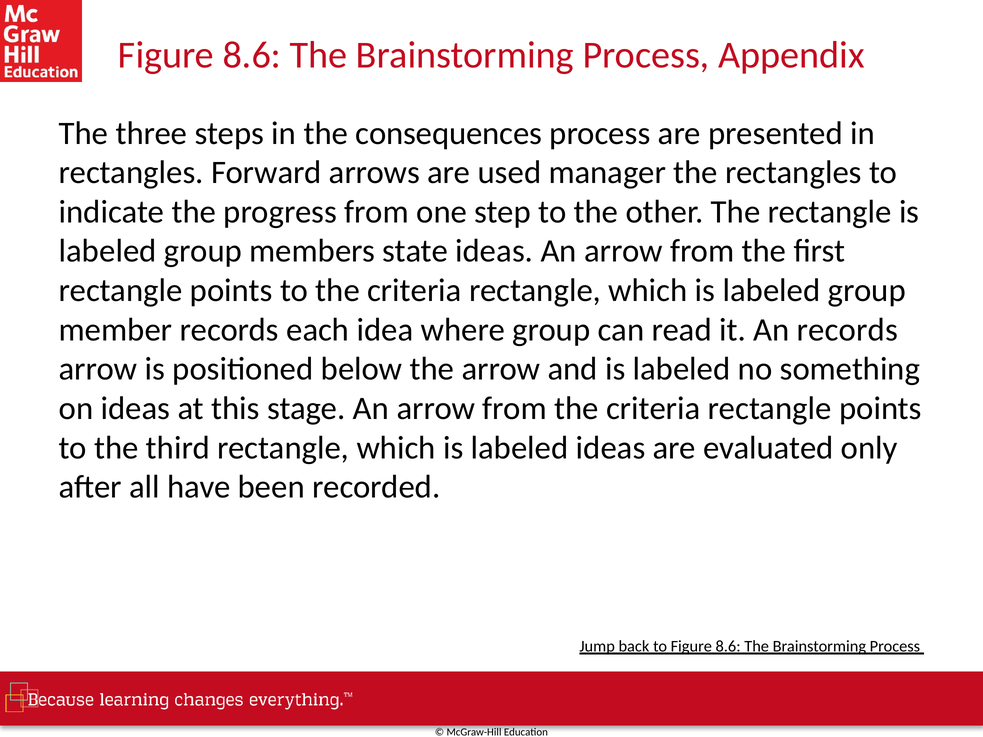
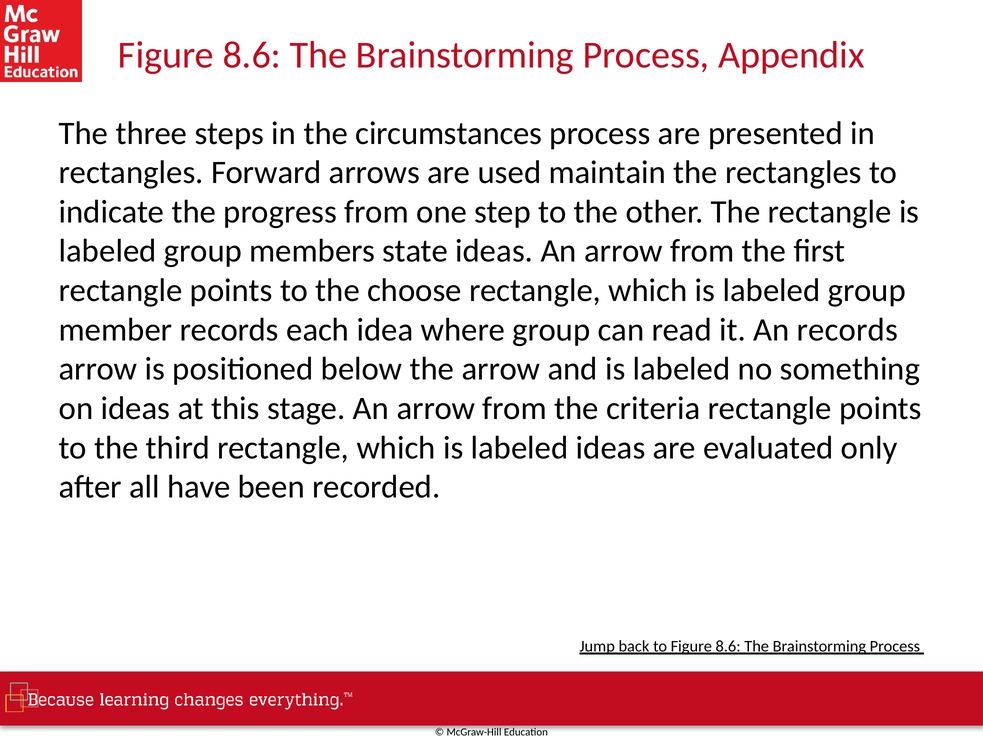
consequences: consequences -> circumstances
manager: manager -> maintain
to the criteria: criteria -> choose
